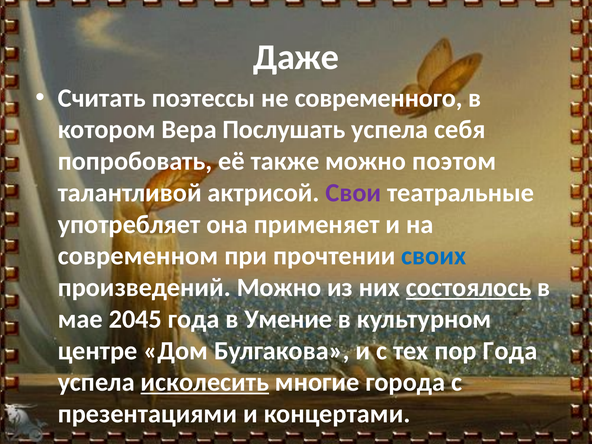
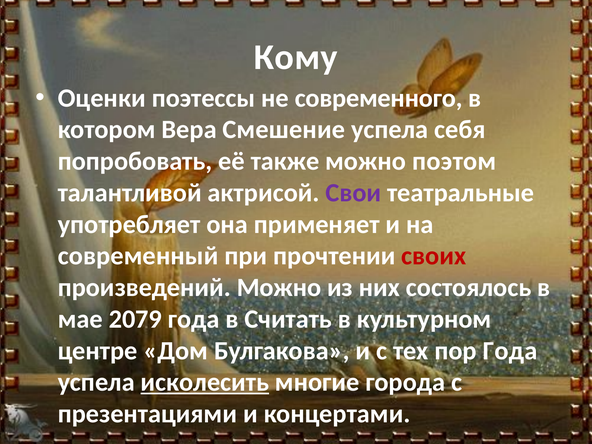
Даже: Даже -> Кому
Считать: Считать -> Оценки
Послушать: Послушать -> Смешение
современном: современном -> современный
своих colour: blue -> red
состоялось underline: present -> none
2045: 2045 -> 2079
Умение: Умение -> Считать
